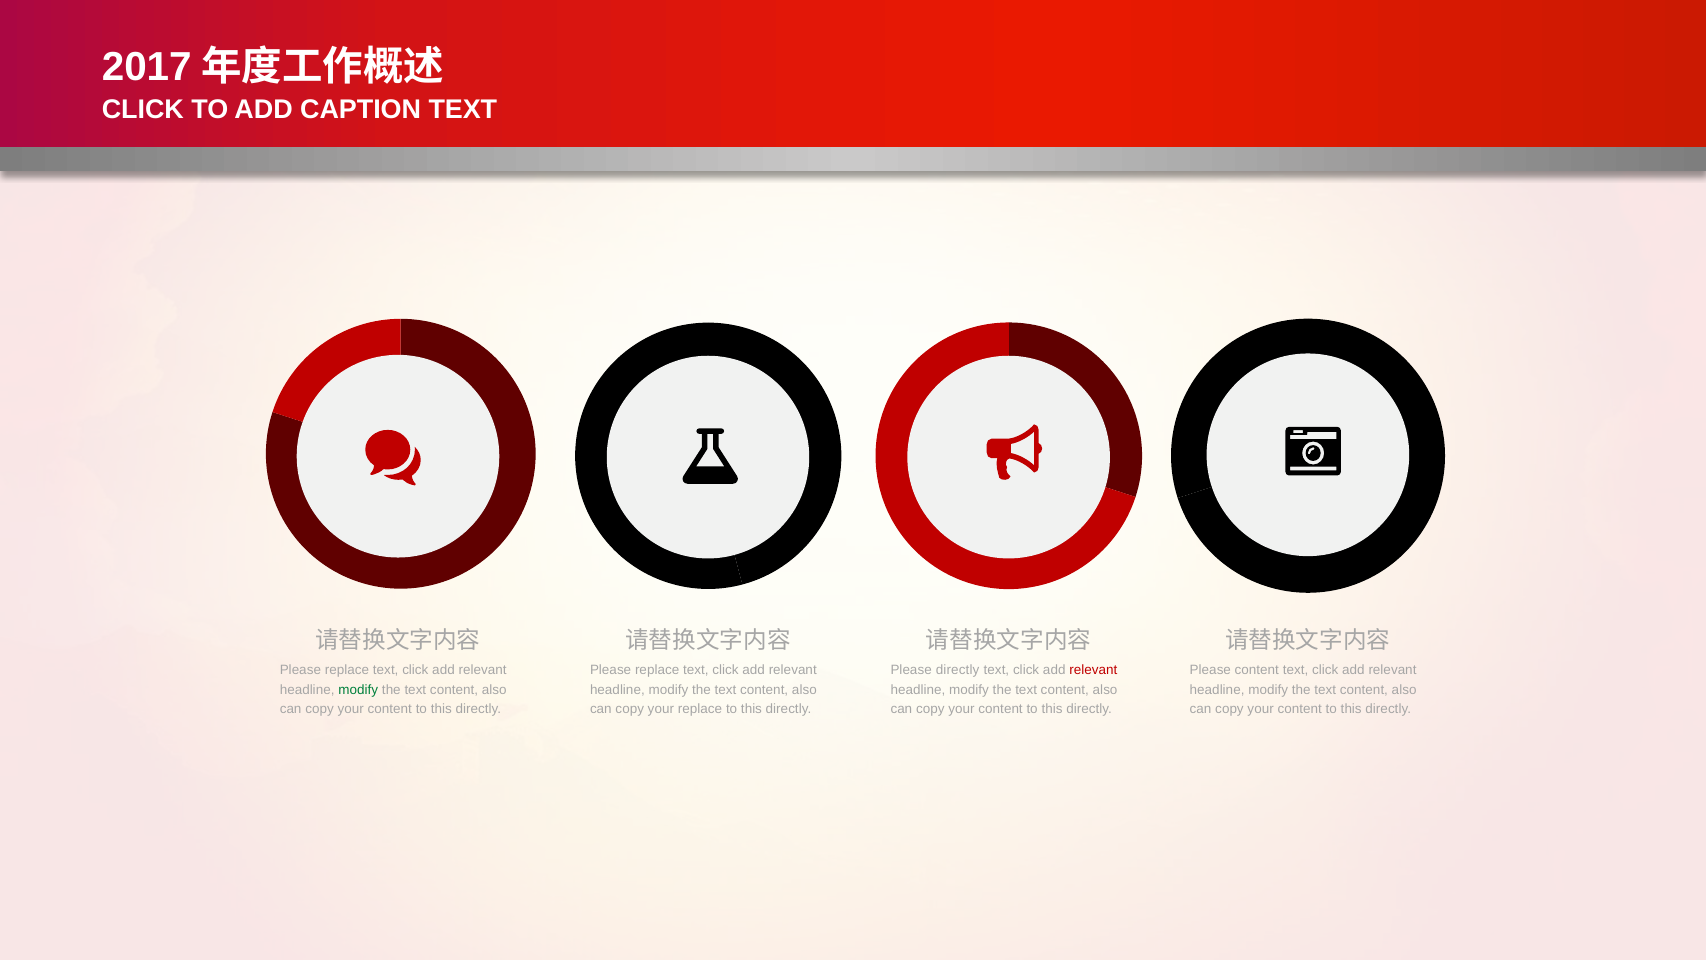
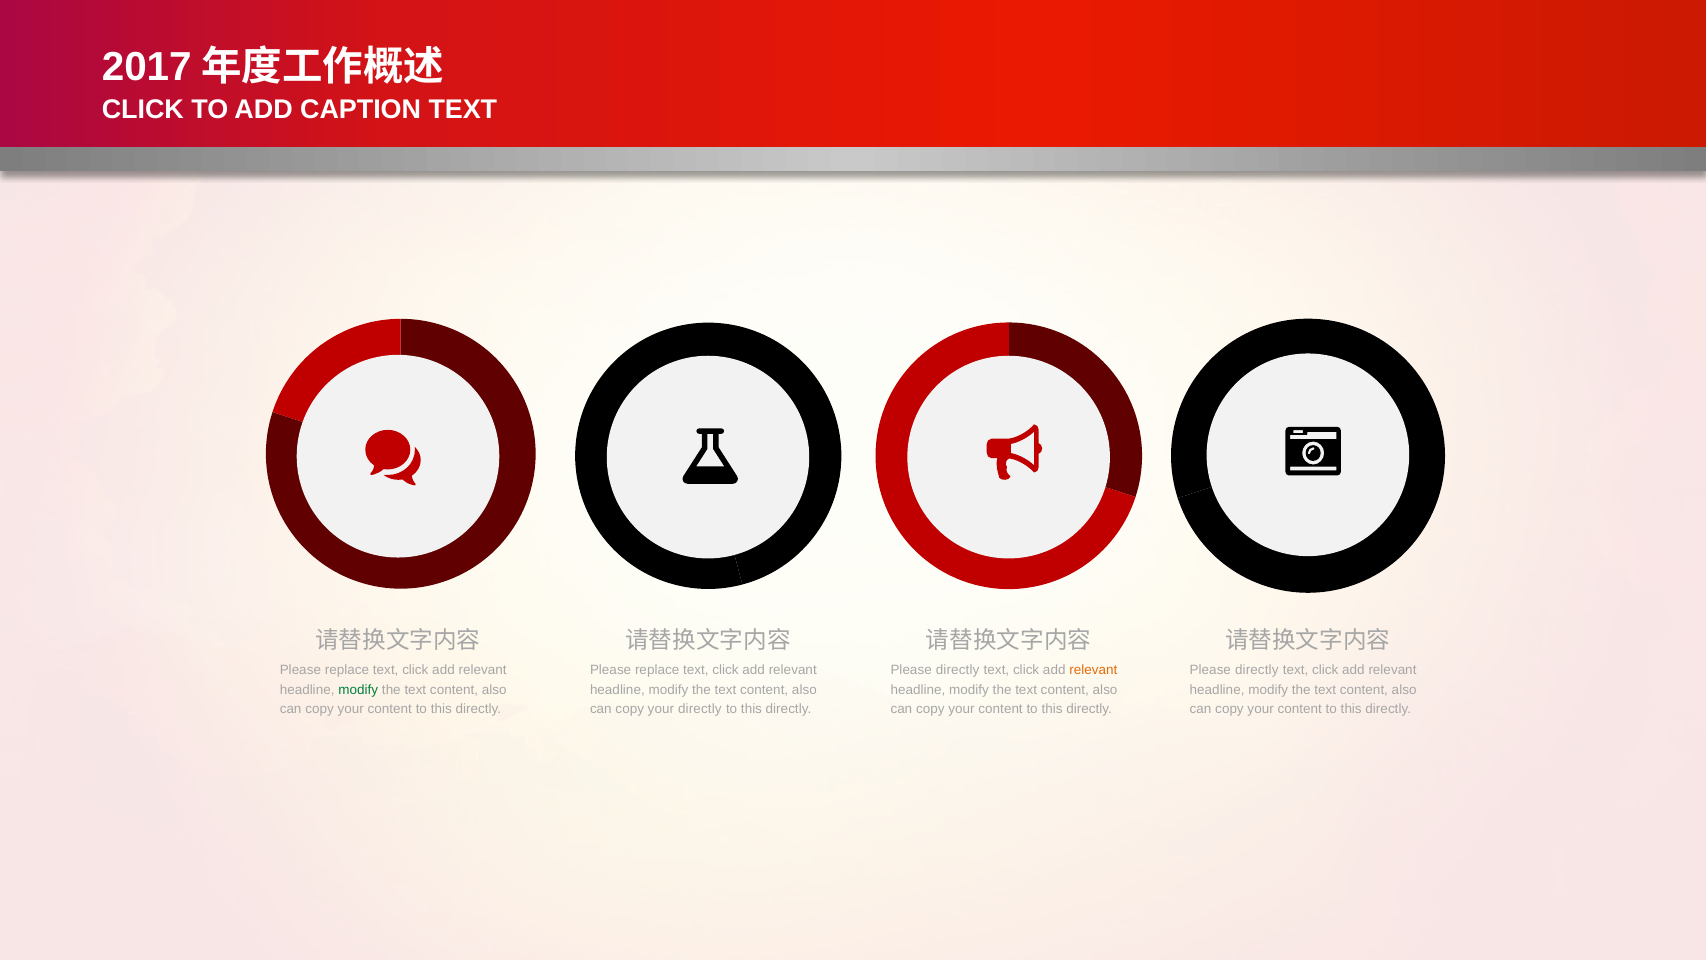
relevant at (1093, 670) colour: red -> orange
content at (1257, 670): content -> directly
your replace: replace -> directly
